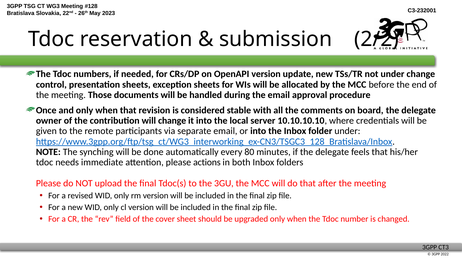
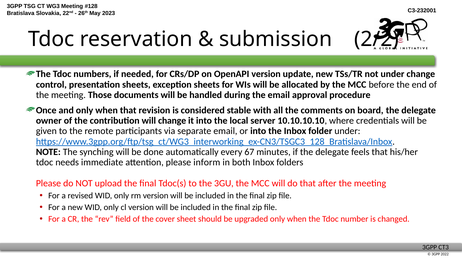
80: 80 -> 67
actions: actions -> inform
